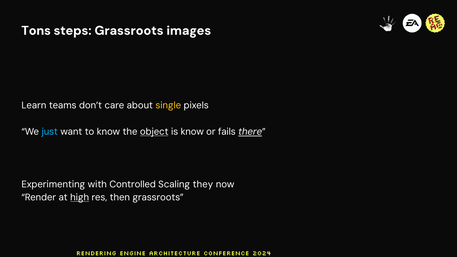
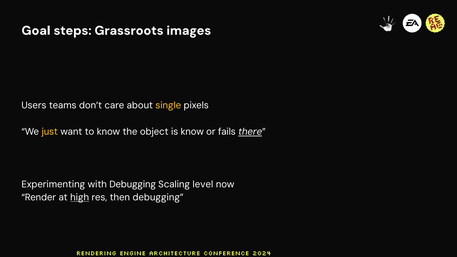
Tons: Tons -> Goal
Learn: Learn -> Users
just colour: light blue -> yellow
object underline: present -> none
with Controlled: Controlled -> Debugging
they: they -> level
then grassroots: grassroots -> debugging
